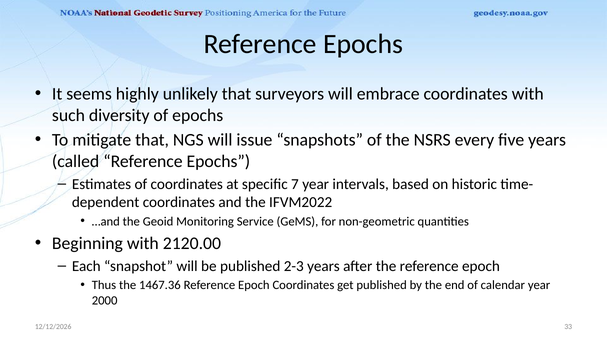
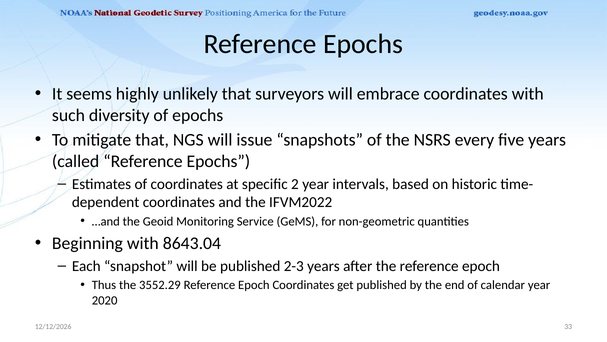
7: 7 -> 2
2120.00: 2120.00 -> 8643.04
1467.36: 1467.36 -> 3552.29
2000: 2000 -> 2020
